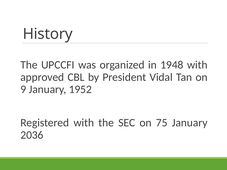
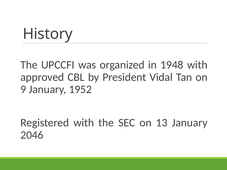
75: 75 -> 13
2036: 2036 -> 2046
